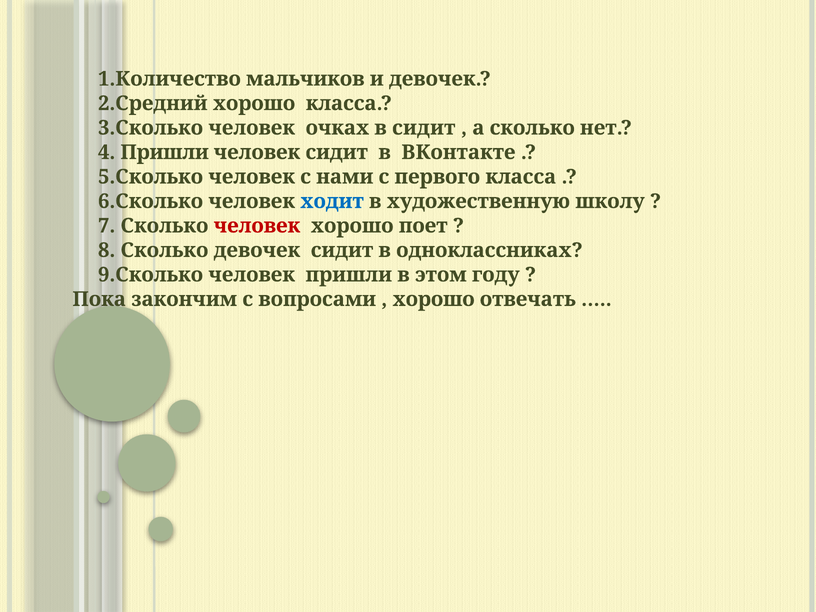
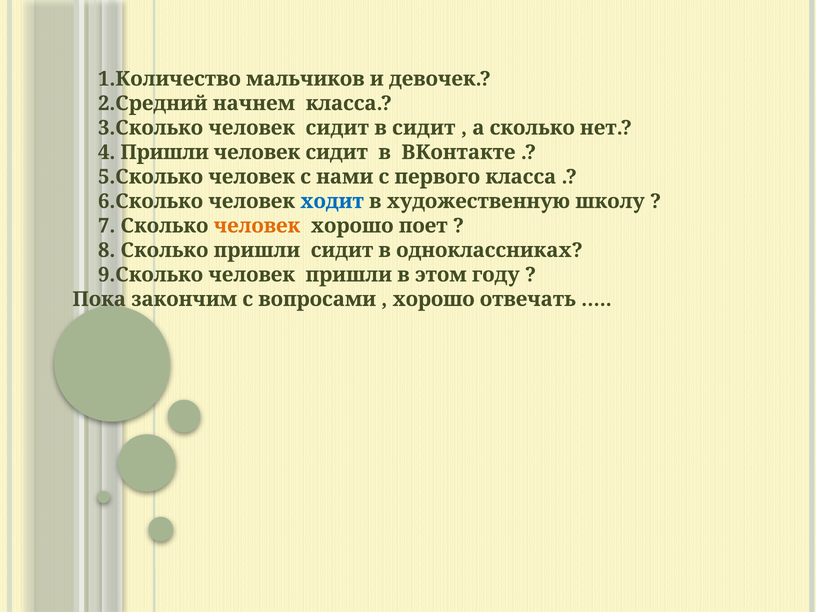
хорошо at (254, 103): хорошо -> начнем
очках at (337, 128): очках -> сидит
человек at (257, 226) colour: red -> orange
Сколько девочек: девочек -> пришли
